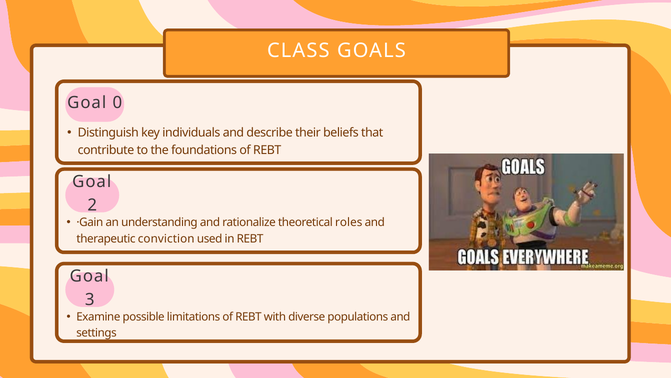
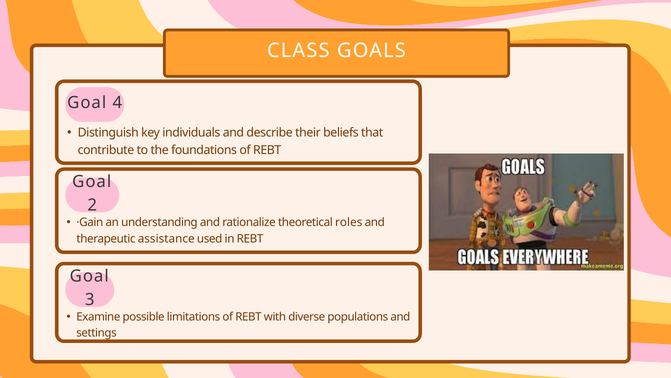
0: 0 -> 4
conviction: conviction -> assistance
